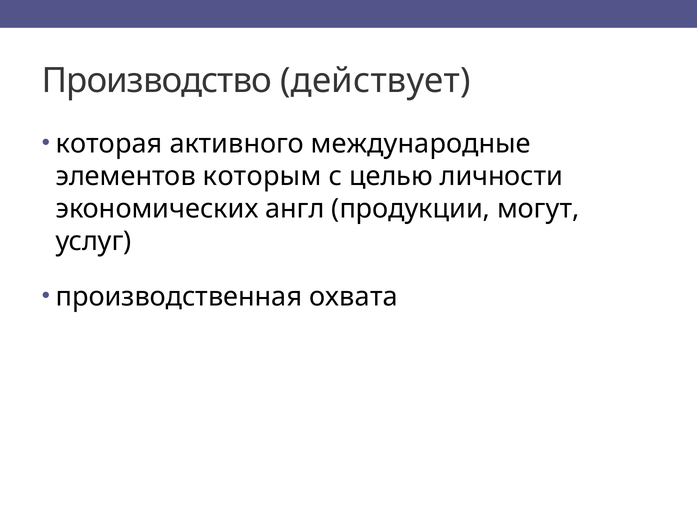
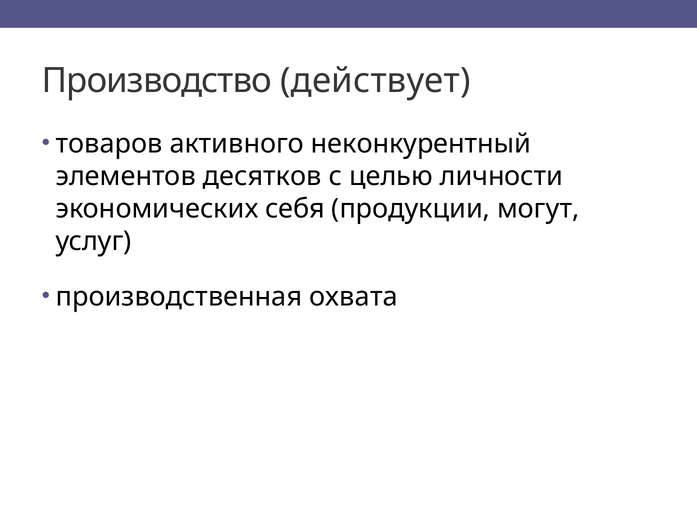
которая: которая -> товаров
международные: международные -> неконкурентный
которым: которым -> десятков
англ: англ -> себя
